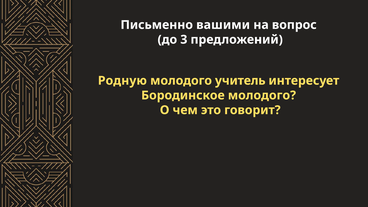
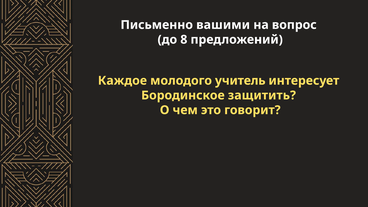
3: 3 -> 8
Родную: Родную -> Каждое
Бородинское молодого: молодого -> защитить
